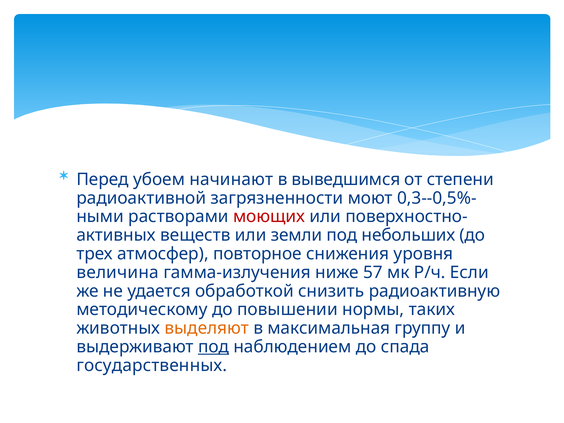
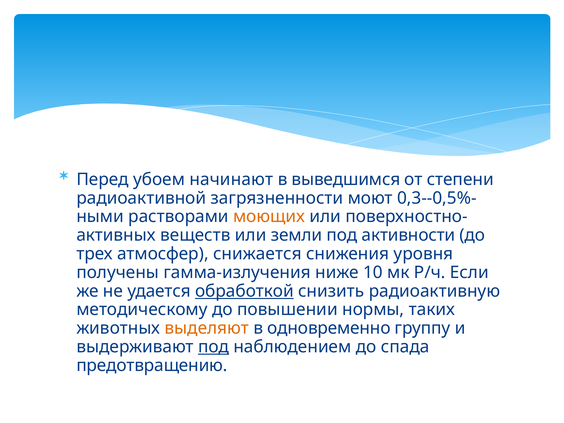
моющих colour: red -> orange
небольших: небольших -> активности
повторное: повторное -> снижается
величина: величина -> получены
57: 57 -> 10
обработкой underline: none -> present
максимальная: максимальная -> одновременно
государственных: государственных -> предотвращению
